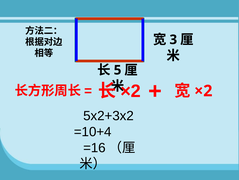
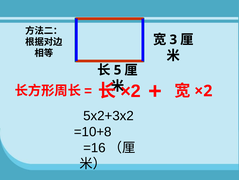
=10+4: =10+4 -> =10+8
